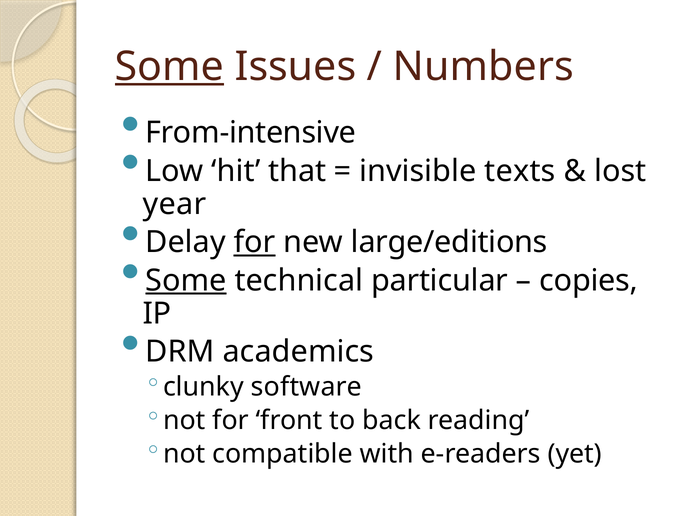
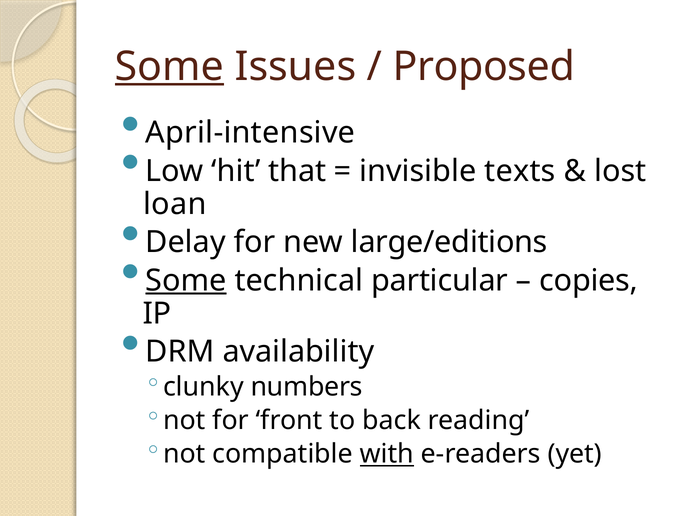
Numbers: Numbers -> Proposed
From-intensive: From-intensive -> April-intensive
year: year -> loan
for at (254, 243) underline: present -> none
academics: academics -> availability
software: software -> numbers
with underline: none -> present
